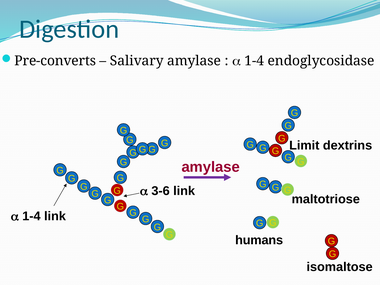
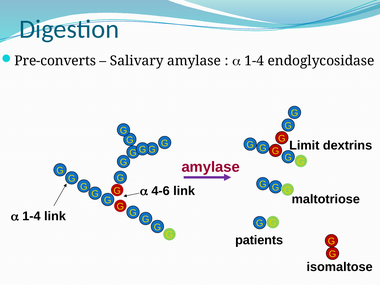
3-6: 3-6 -> 4-6
humans: humans -> patients
